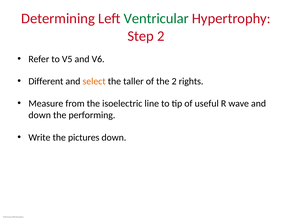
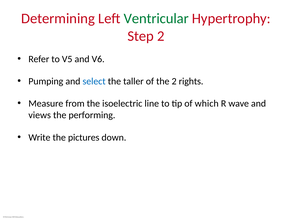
Different: Different -> Pumping
select colour: orange -> blue
useful: useful -> which
down at (40, 115): down -> views
